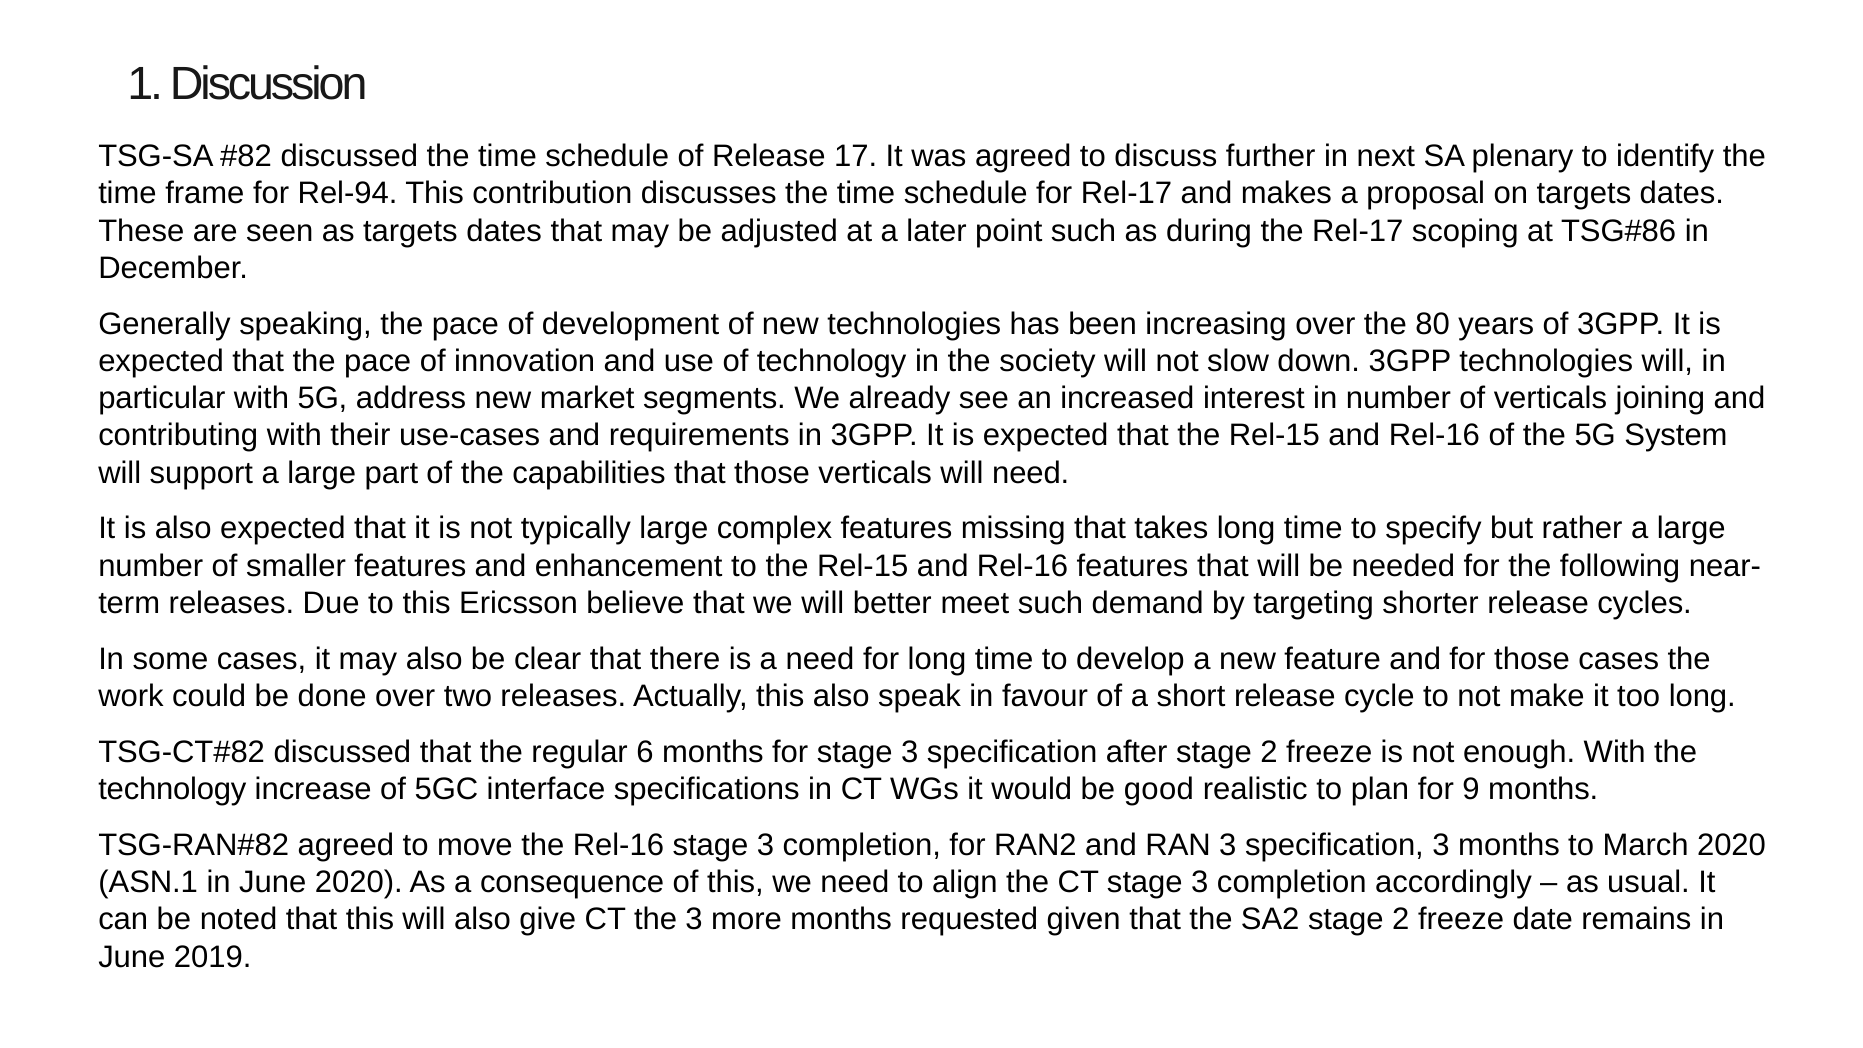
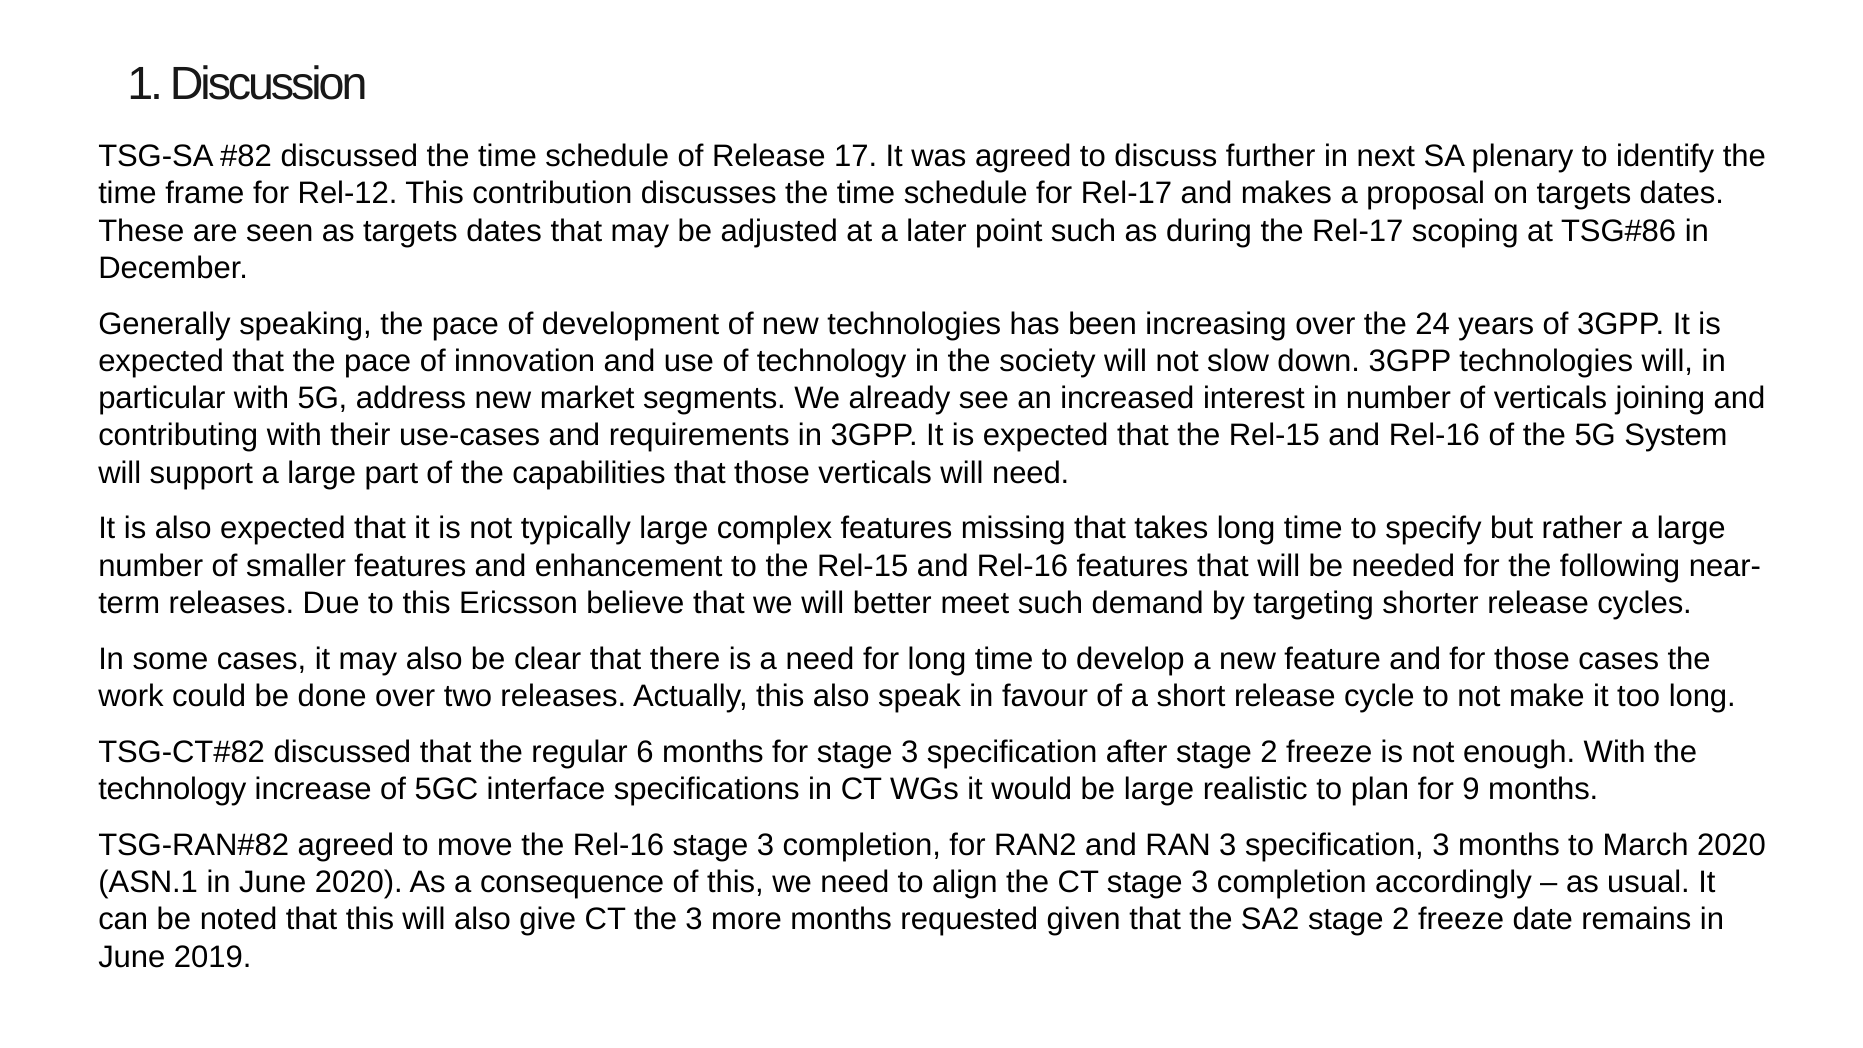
Rel-94: Rel-94 -> Rel-12
80: 80 -> 24
be good: good -> large
